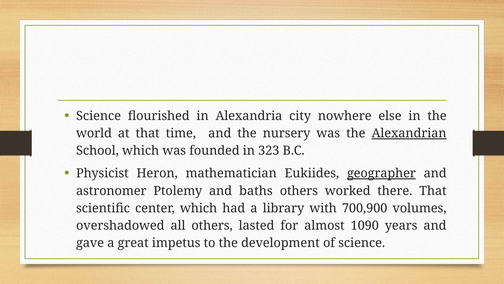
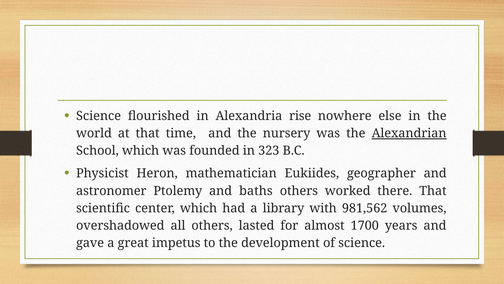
city: city -> rise
geographer underline: present -> none
700,900: 700,900 -> 981,562
1090: 1090 -> 1700
